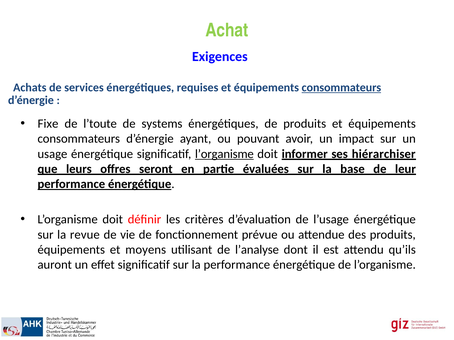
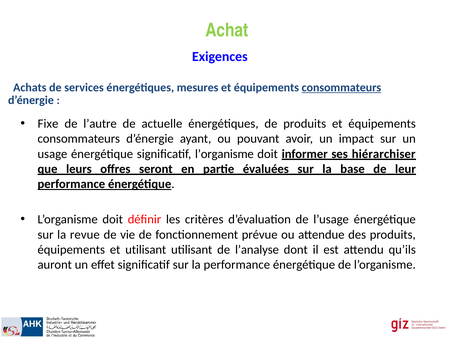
requises: requises -> mesures
l’toute: l’toute -> l’autre
systems: systems -> actuelle
l’organisme at (224, 154) underline: present -> none
et moyens: moyens -> utilisant
